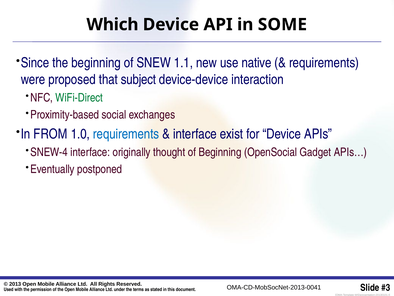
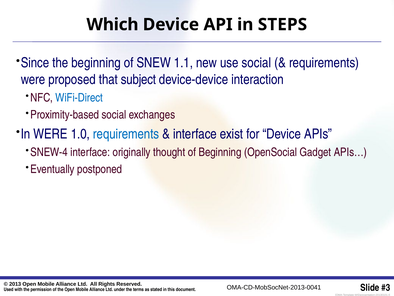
SOME: SOME -> STEPS
use native: native -> social
WiFi-Direct colour: green -> blue
In FROM: FROM -> WERE
